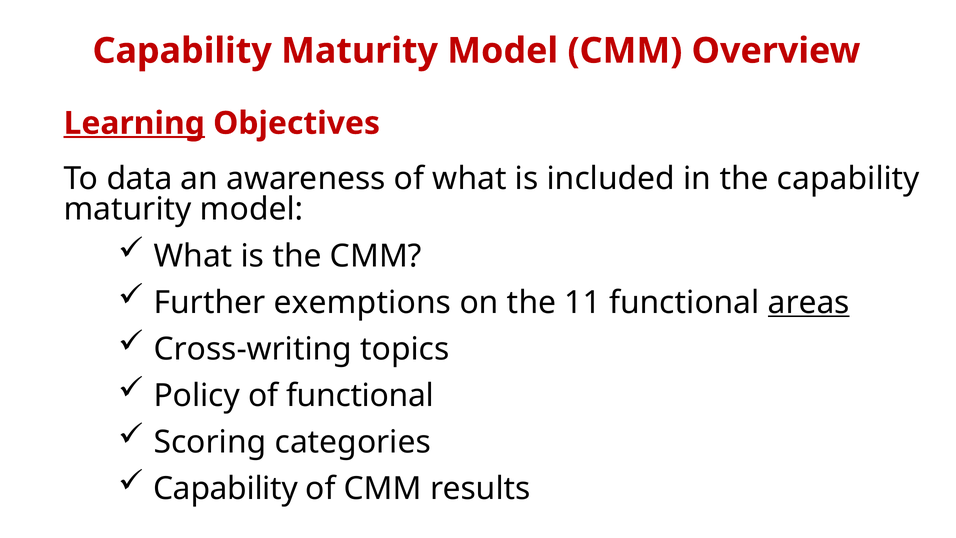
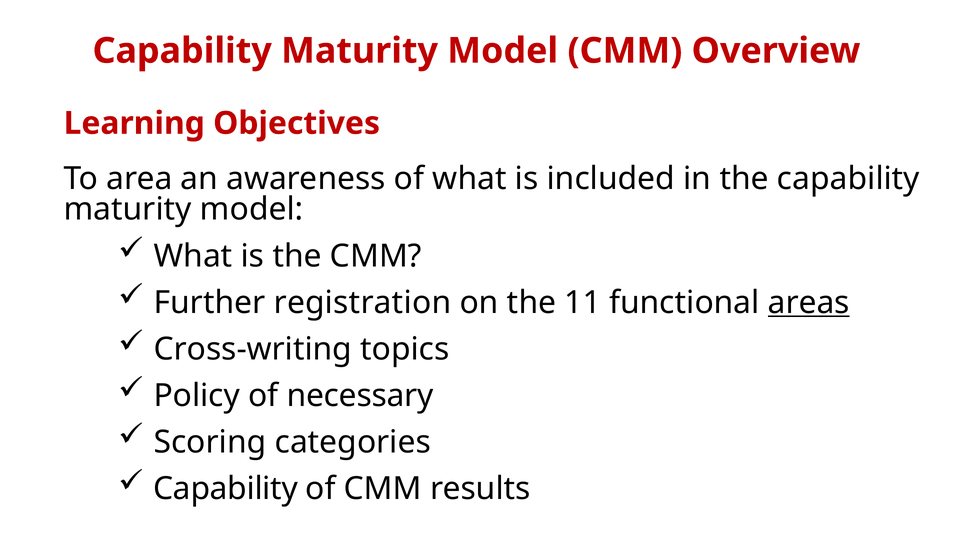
Learning underline: present -> none
data: data -> area
exemptions: exemptions -> registration
of functional: functional -> necessary
